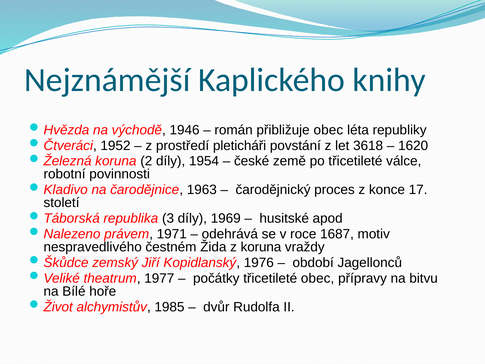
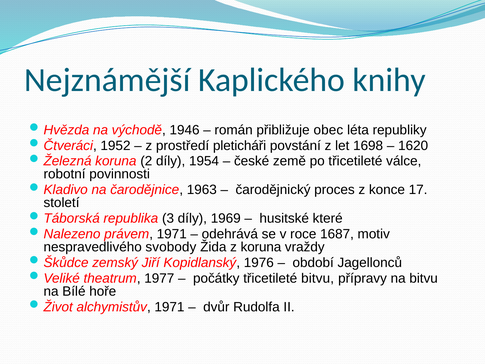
3618: 3618 -> 1698
apod: apod -> které
čestném: čestném -> svobody
třicetileté obec: obec -> bitvu
alchymistův 1985: 1985 -> 1971
